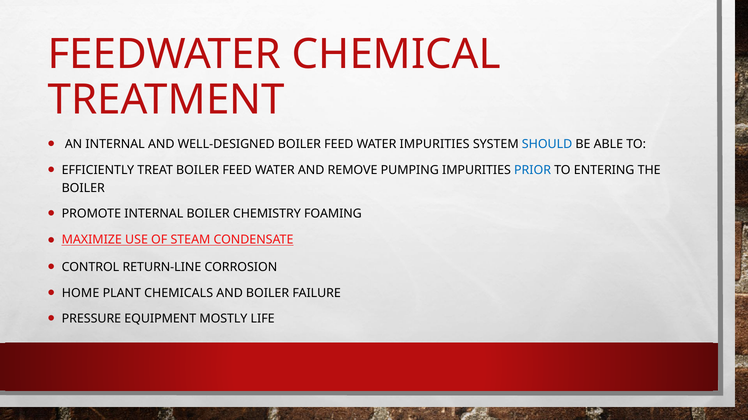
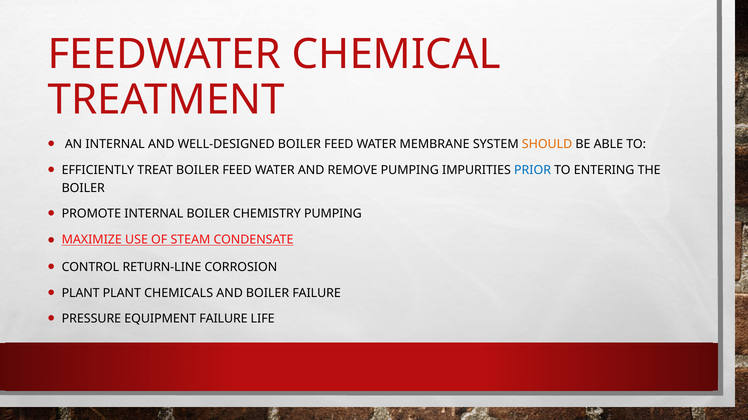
WATER IMPURITIES: IMPURITIES -> MEMBRANE
SHOULD colour: blue -> orange
CHEMISTRY FOAMING: FOAMING -> PUMPING
HOME at (81, 294): HOME -> PLANT
EQUIPMENT MOSTLY: MOSTLY -> FAILURE
